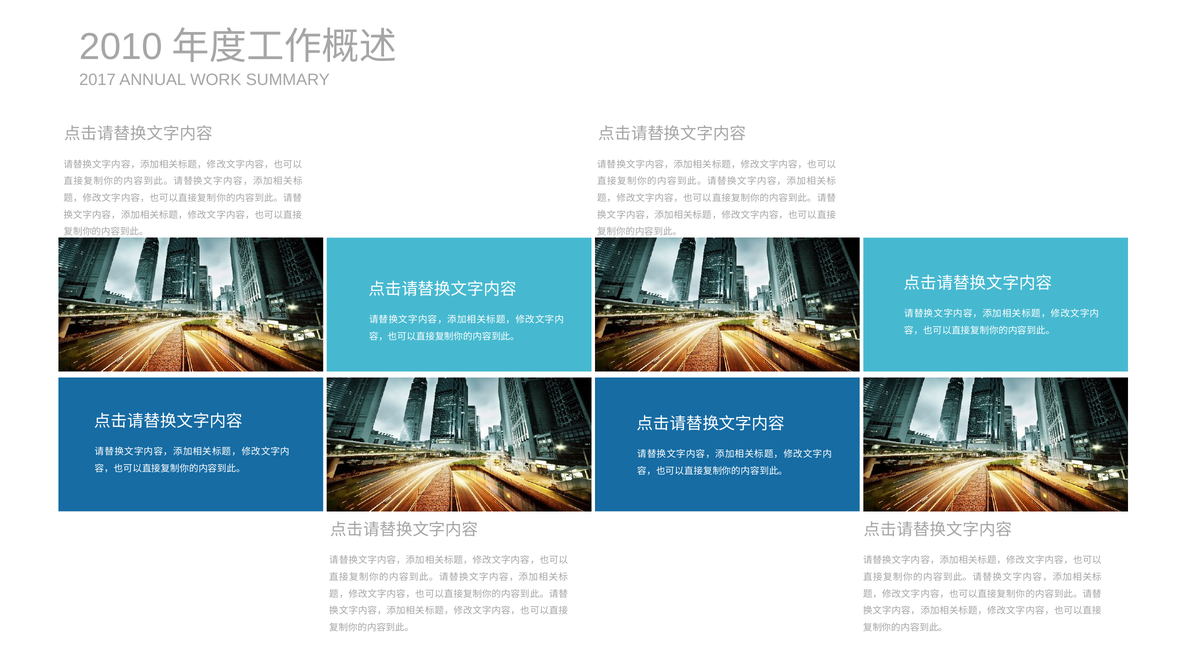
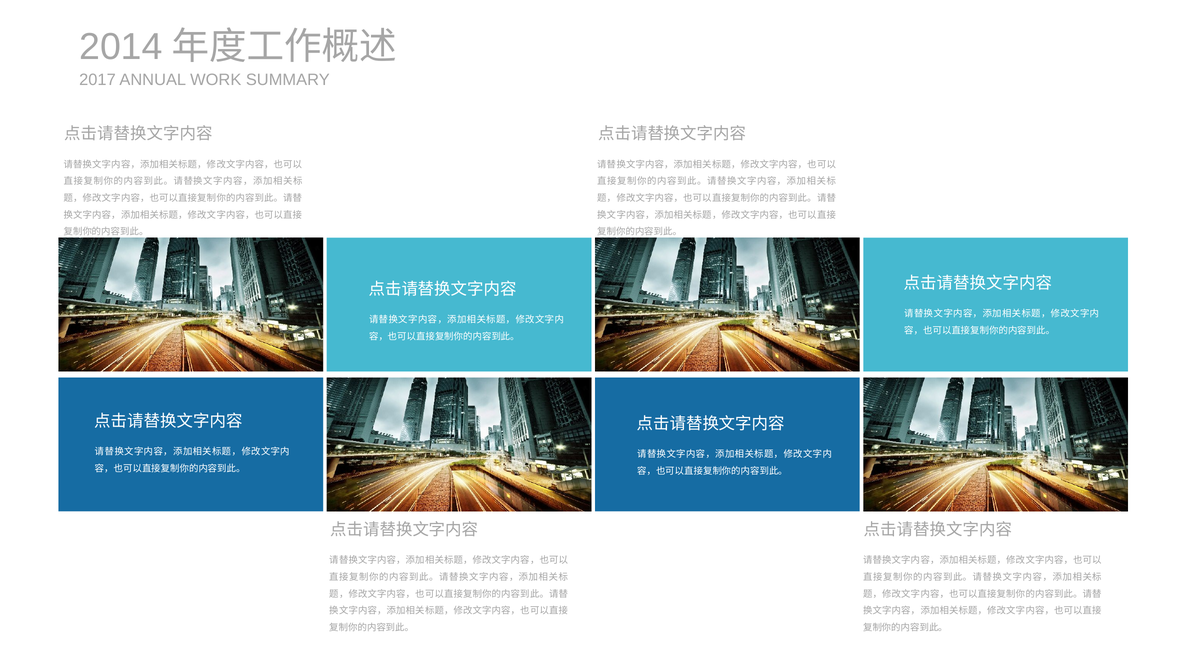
2010: 2010 -> 2014
